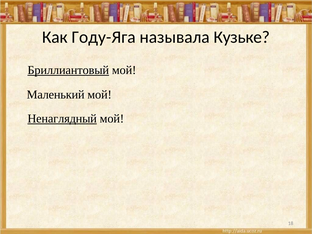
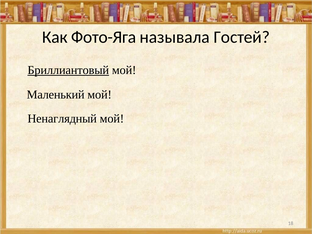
Году-Яга: Году-Яга -> Фото-Яга
Кузьке: Кузьке -> Гостей
Ненаглядный underline: present -> none
